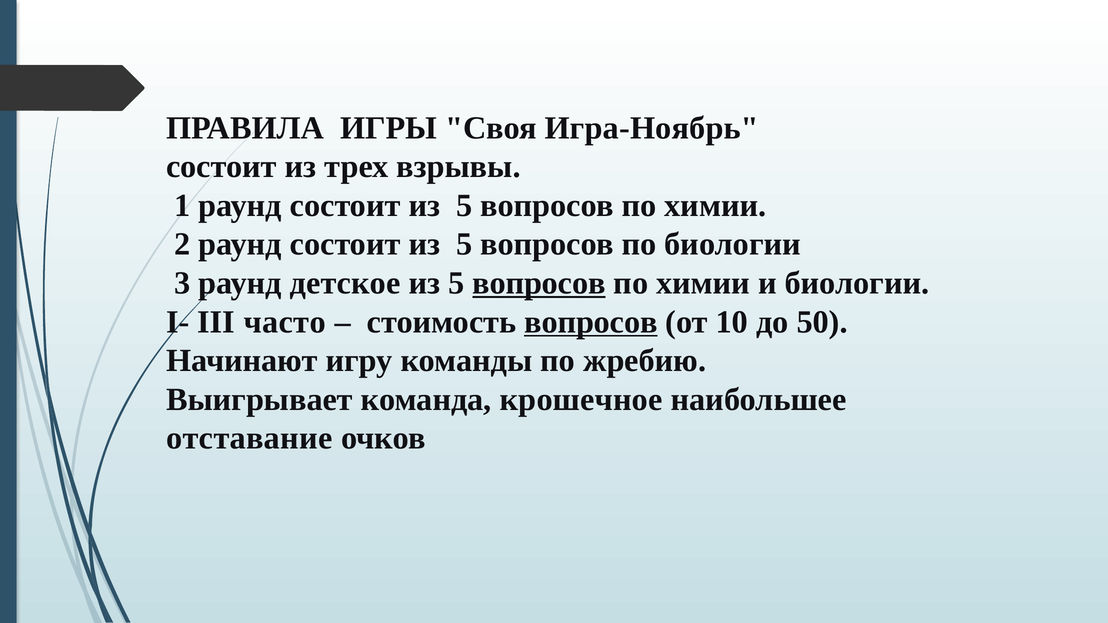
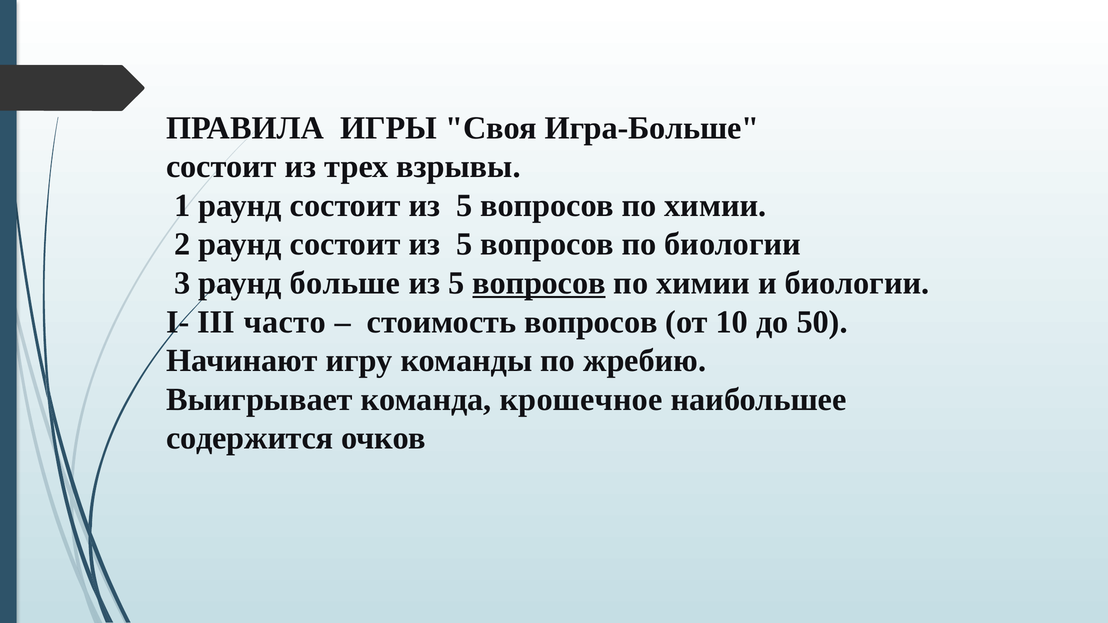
Игра-Ноябрь: Игра-Ноябрь -> Игра-Больше
детское: детское -> больше
вопросов at (591, 322) underline: present -> none
отставание: отставание -> содержится
